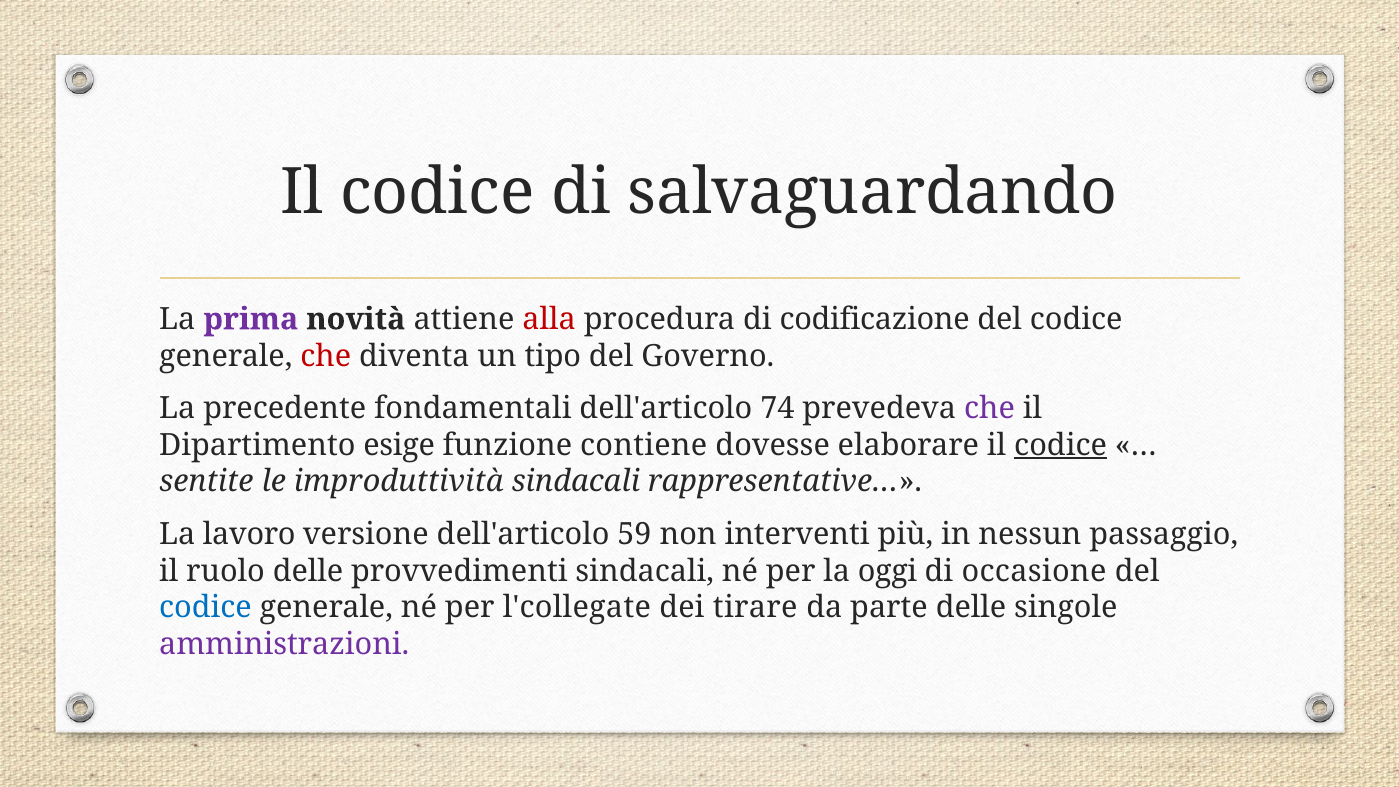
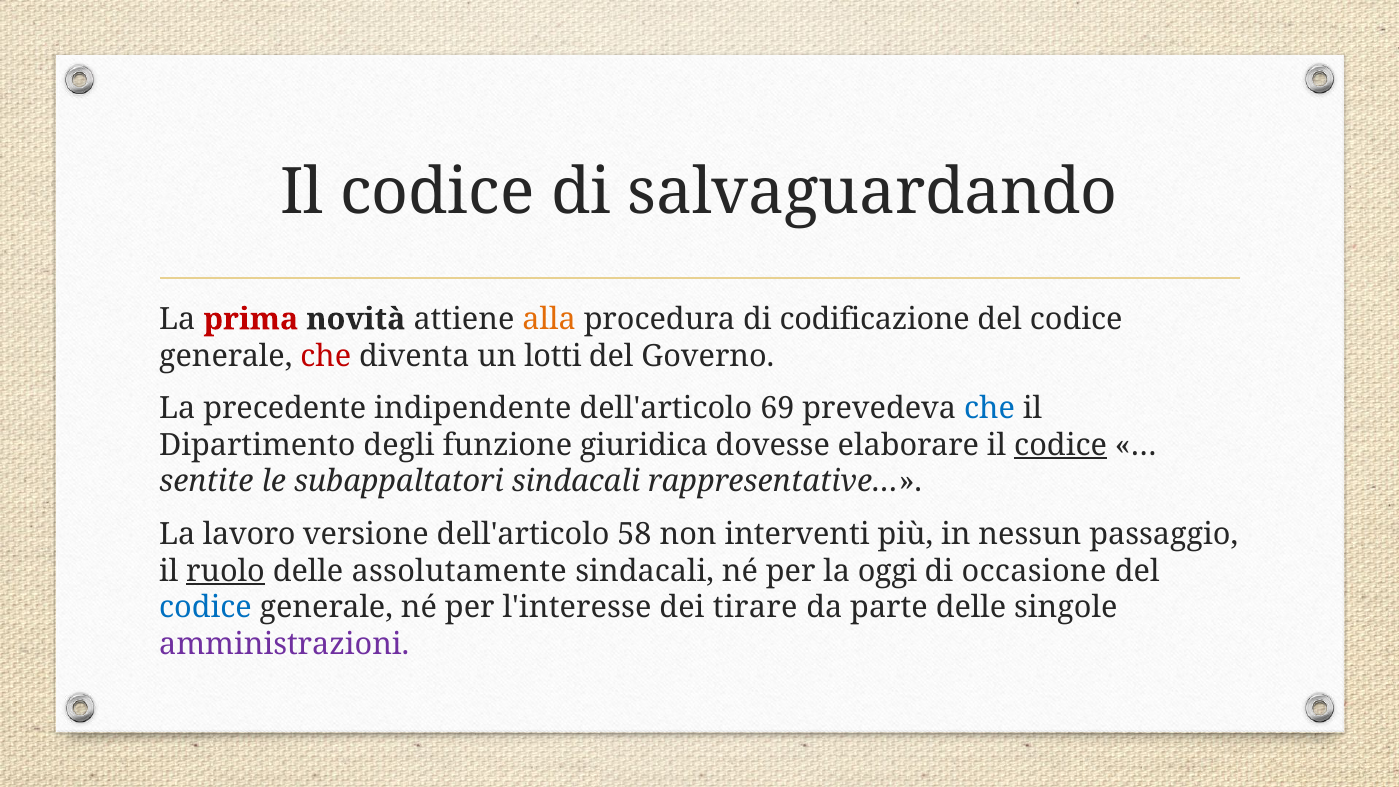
prima colour: purple -> red
alla colour: red -> orange
tipo: tipo -> lotti
fondamentali: fondamentali -> indipendente
74: 74 -> 69
che at (990, 408) colour: purple -> blue
esige: esige -> degli
contiene: contiene -> giuridica
improduttività: improduttività -> subappaltatori
59: 59 -> 58
ruolo underline: none -> present
provvedimenti: provvedimenti -> assolutamente
l'collegate: l'collegate -> l'interesse
